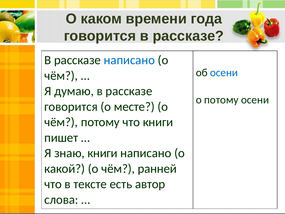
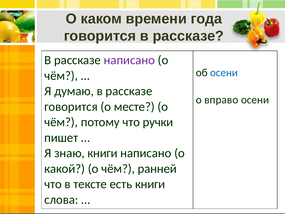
написано at (129, 60) colour: blue -> purple
о потому: потому -> вправо
что книги: книги -> ручки
есть автор: автор -> книги
